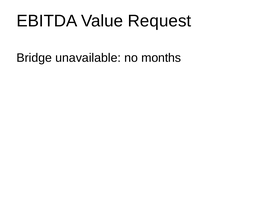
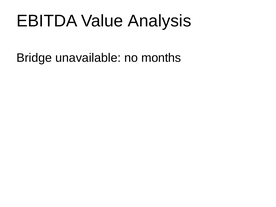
Request: Request -> Analysis
